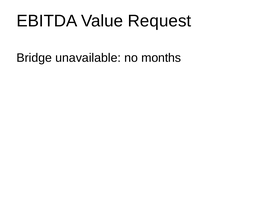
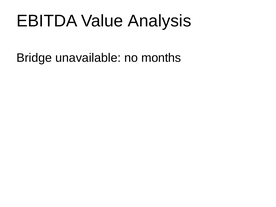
Request: Request -> Analysis
